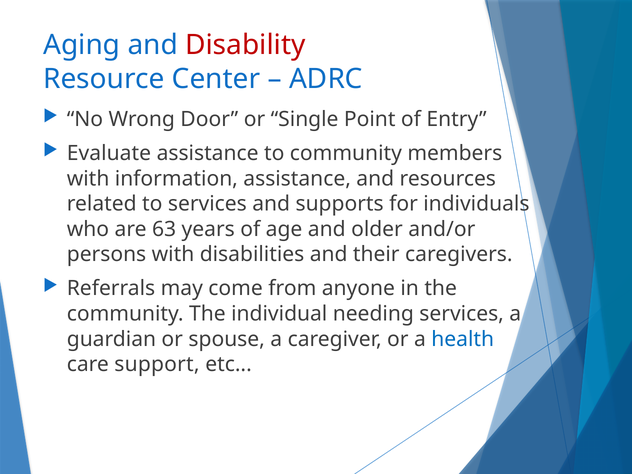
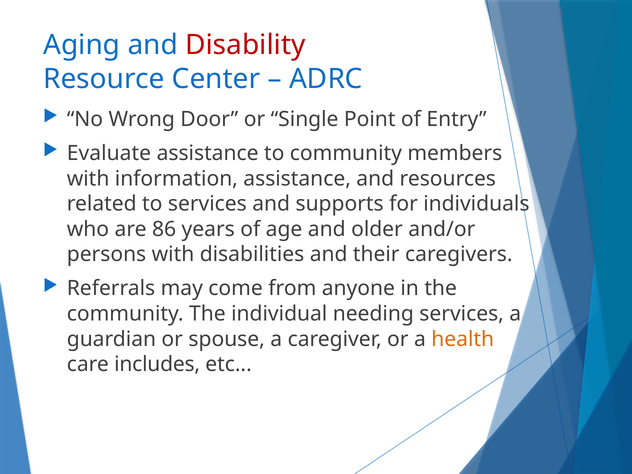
63: 63 -> 86
health colour: blue -> orange
support: support -> includes
